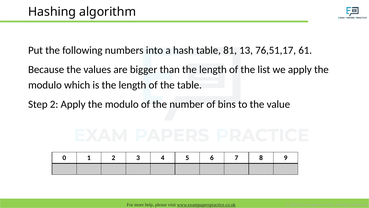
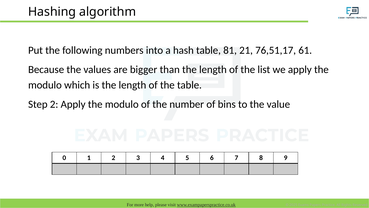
13: 13 -> 21
